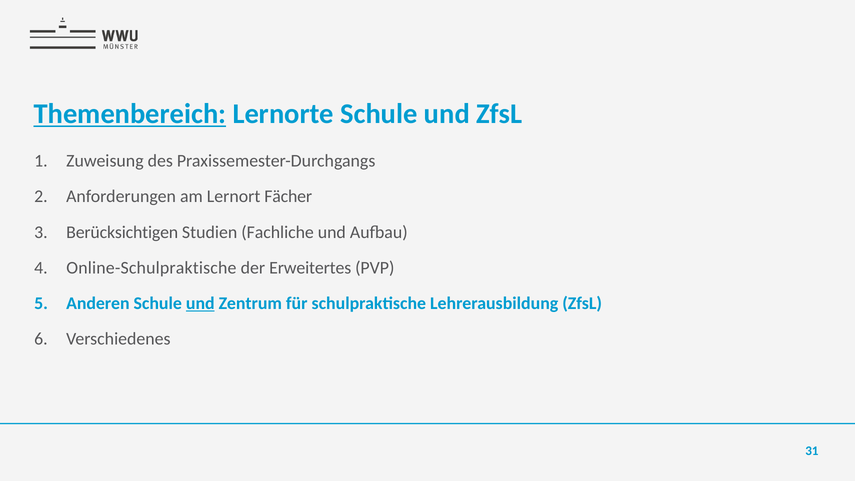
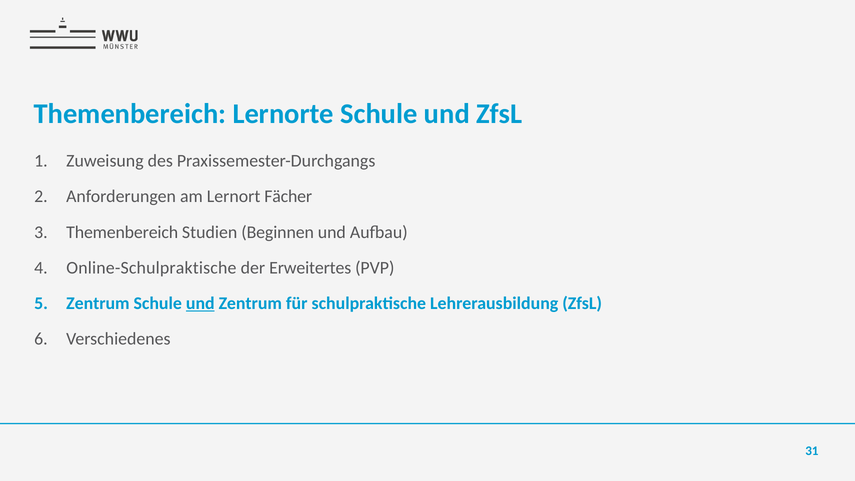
Themenbereich at (130, 114) underline: present -> none
Berücksichtigen at (122, 232): Berücksichtigen -> Themenbereich
Fachliche: Fachliche -> Beginnen
Anderen at (98, 303): Anderen -> Zentrum
